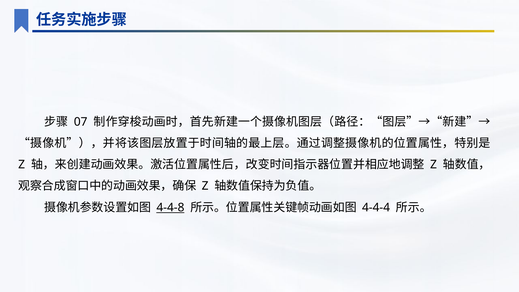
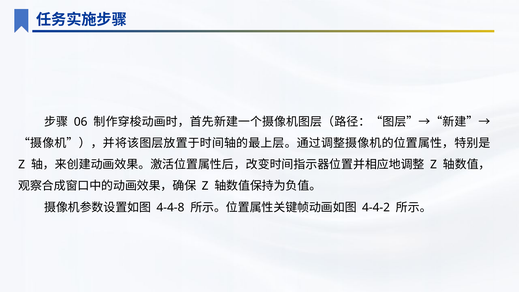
07: 07 -> 06
4-4-8 underline: present -> none
4-4-4: 4-4-4 -> 4-4-2
